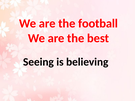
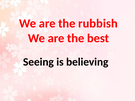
football: football -> rubbish
